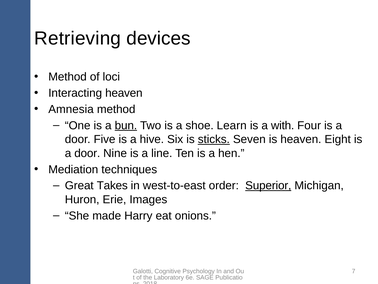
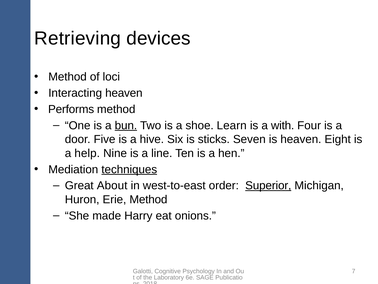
Amnesia: Amnesia -> Performs
sticks underline: present -> none
door at (87, 153): door -> help
techniques underline: none -> present
Takes: Takes -> About
Erie Images: Images -> Method
